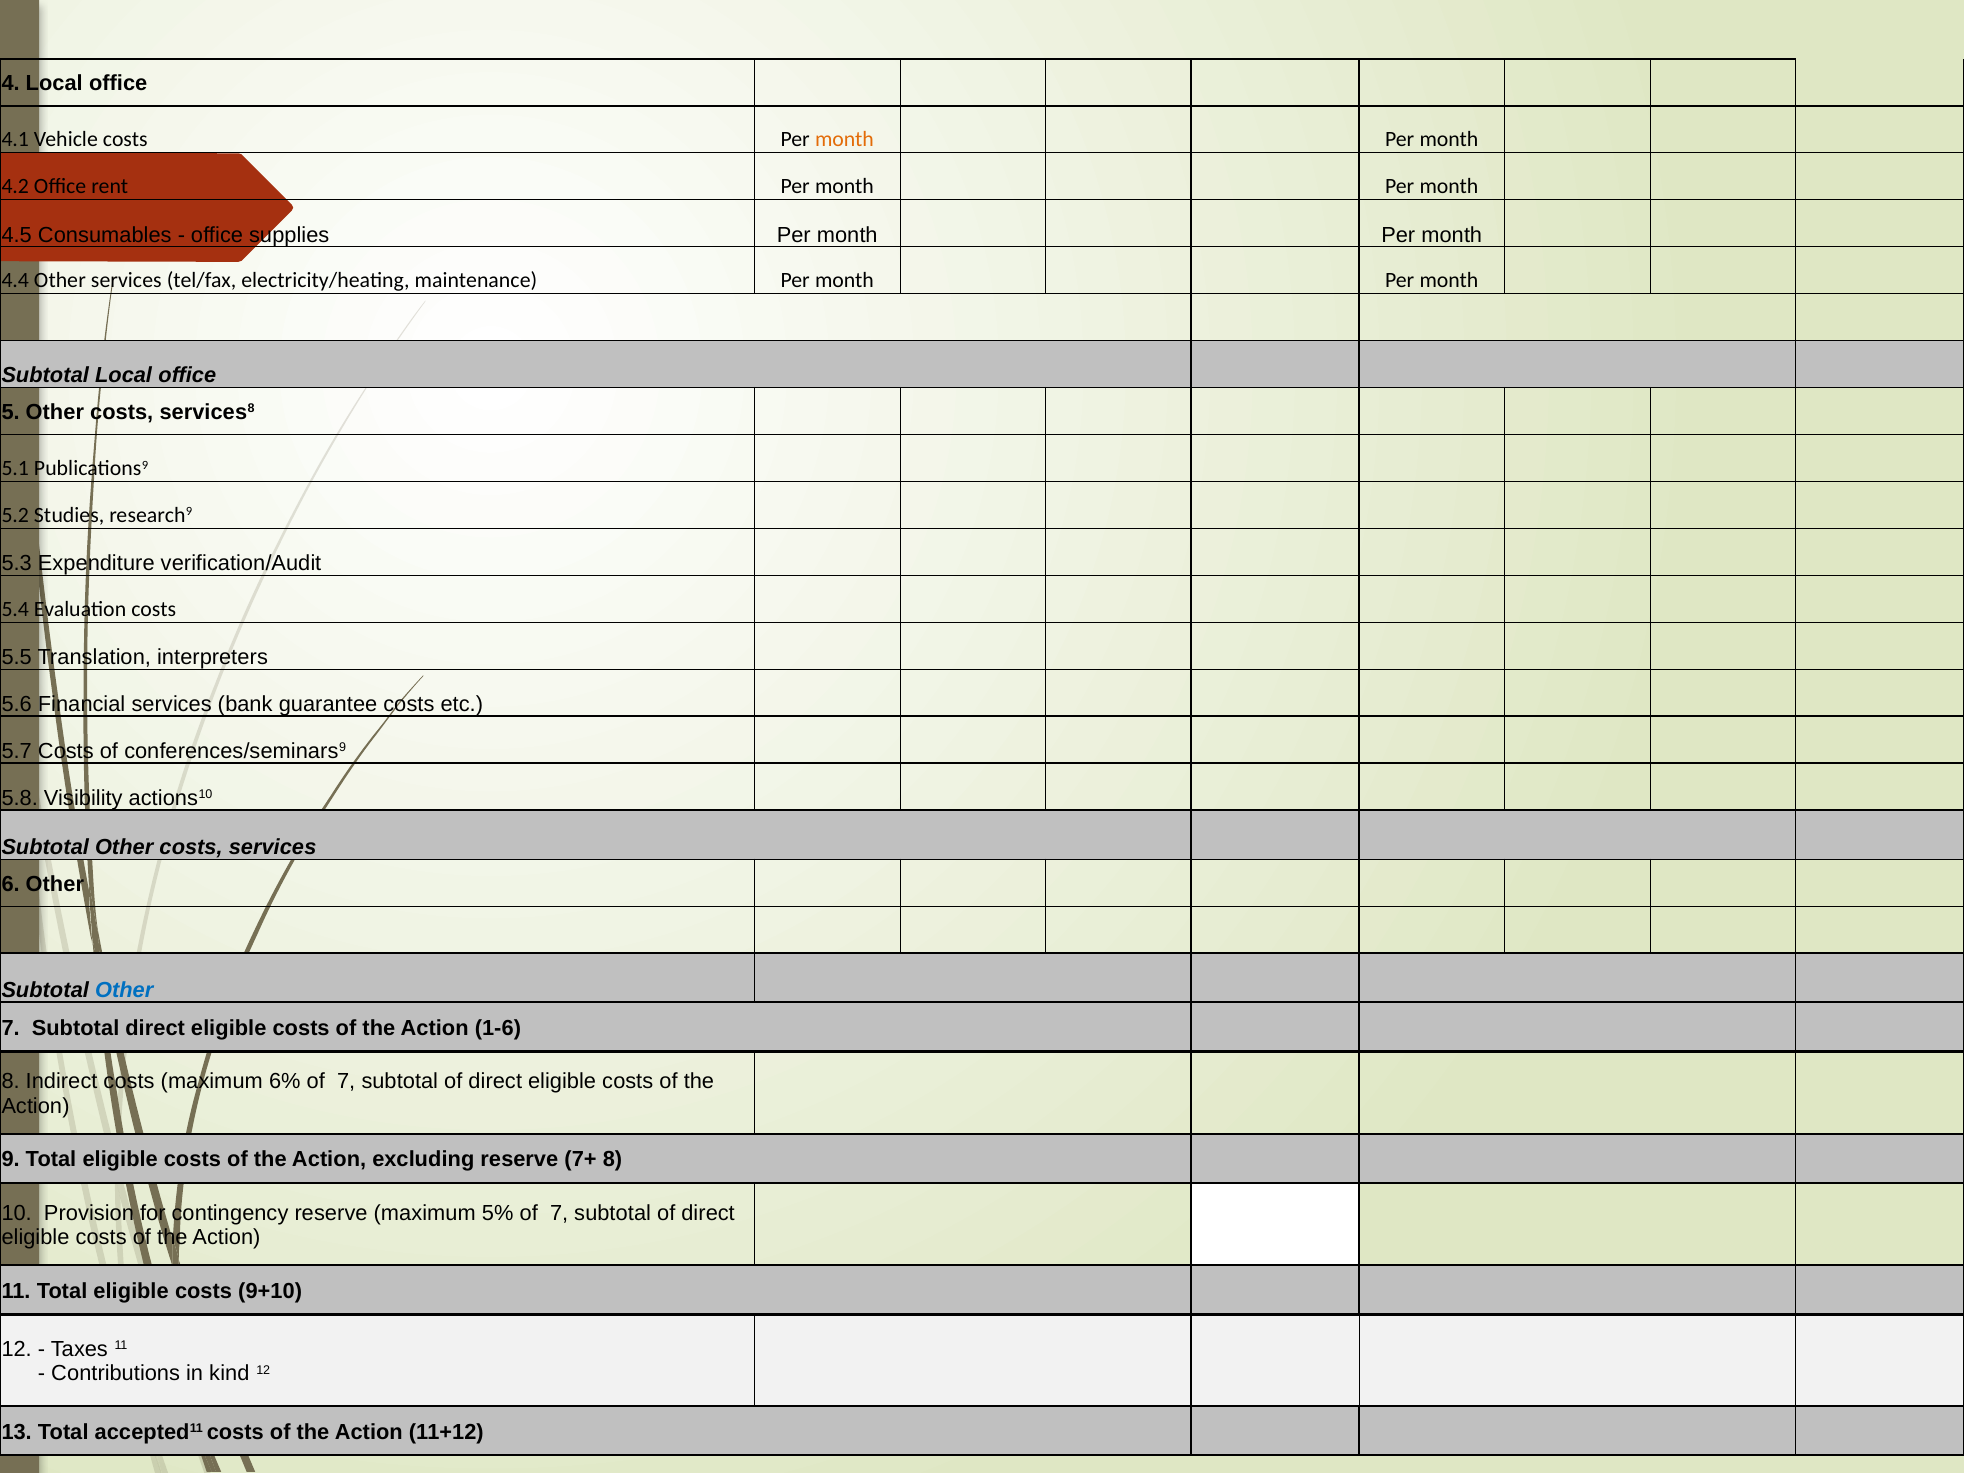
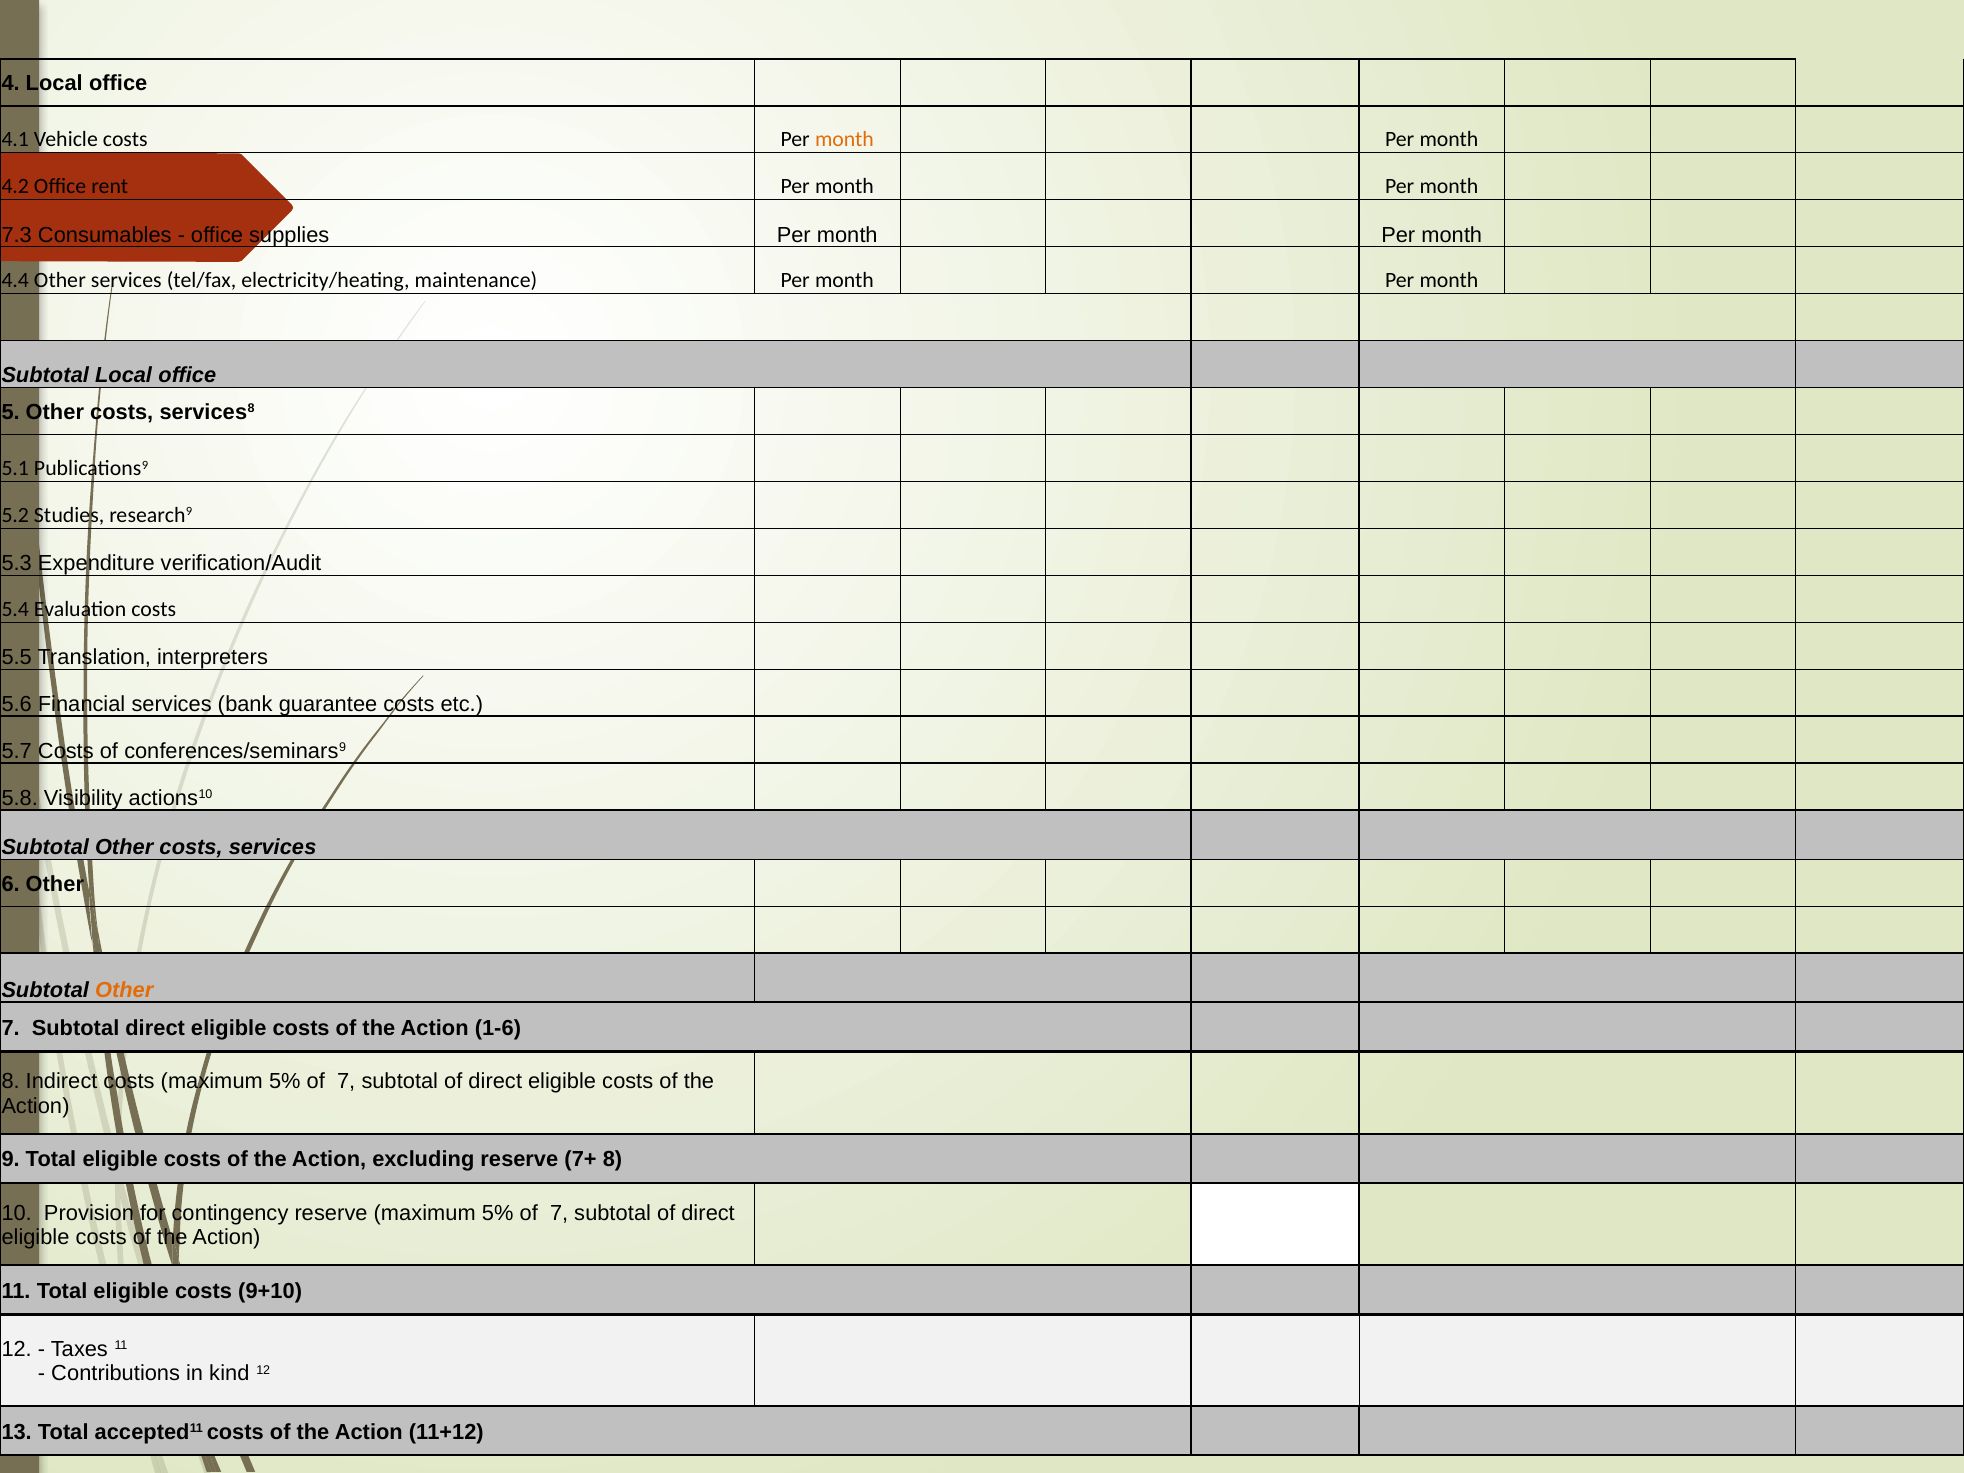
4.5: 4.5 -> 7.3
Other at (124, 990) colour: blue -> orange
costs maximum 6%: 6% -> 5%
